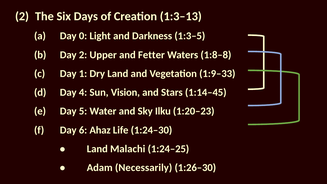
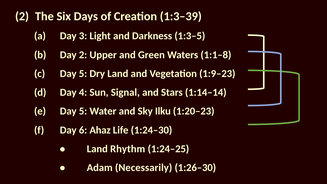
1:3–13: 1:3–13 -> 1:3–39
0: 0 -> 3
Fetter: Fetter -> Green
1:8–8: 1:8–8 -> 1:1–8
c Day 1: 1 -> 5
1:9–33: 1:9–33 -> 1:9–23
Vision: Vision -> Signal
1:14–45: 1:14–45 -> 1:14–14
Malachi: Malachi -> Rhythm
